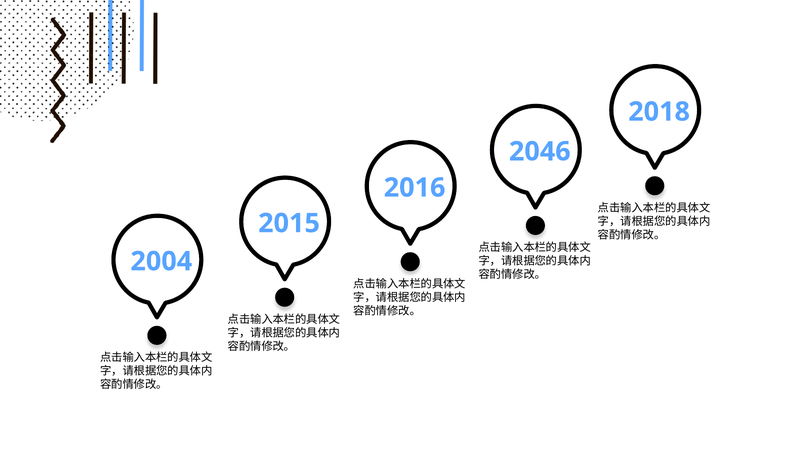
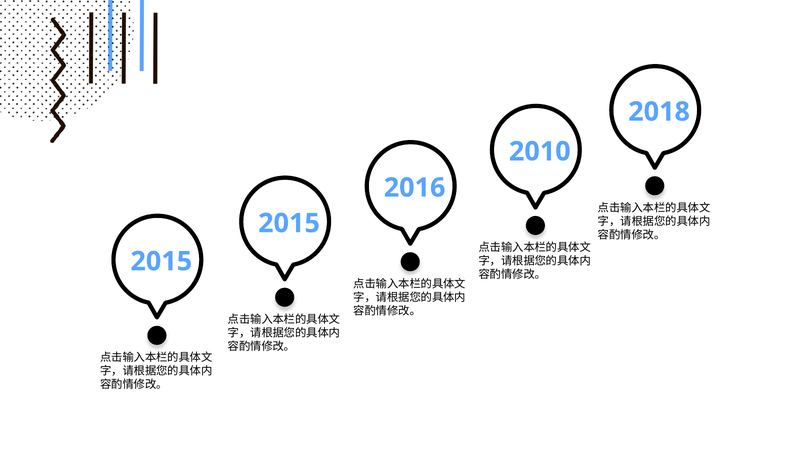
2046: 2046 -> 2010
2004 at (161, 261): 2004 -> 2015
